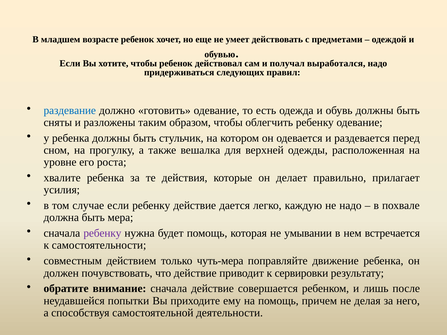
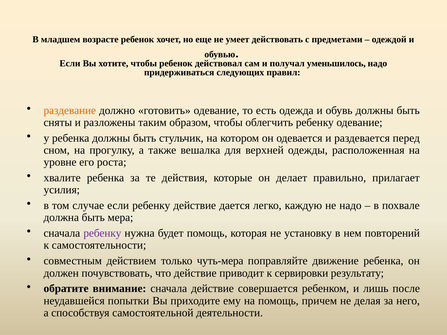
выработался: выработался -> уменьшилось
раздевание colour: blue -> orange
умывании: умывании -> установку
встречается: встречается -> повторений
